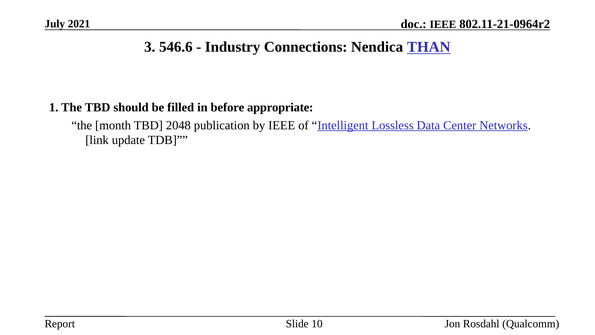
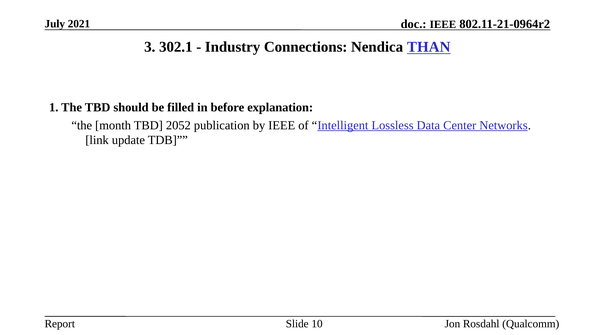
546.6: 546.6 -> 302.1
appropriate: appropriate -> explanation
2048: 2048 -> 2052
